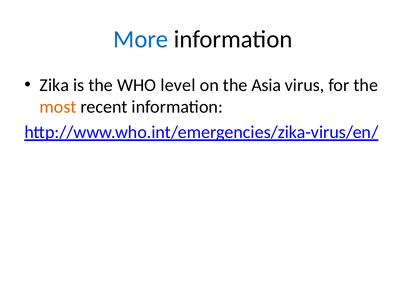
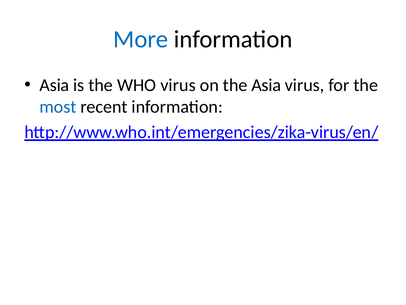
Zika at (54, 85): Zika -> Asia
WHO level: level -> virus
most colour: orange -> blue
